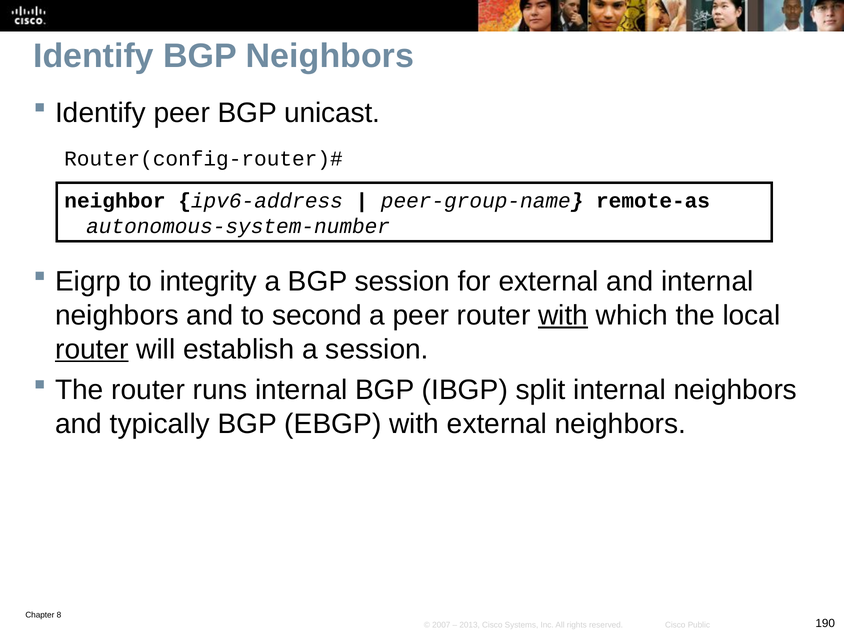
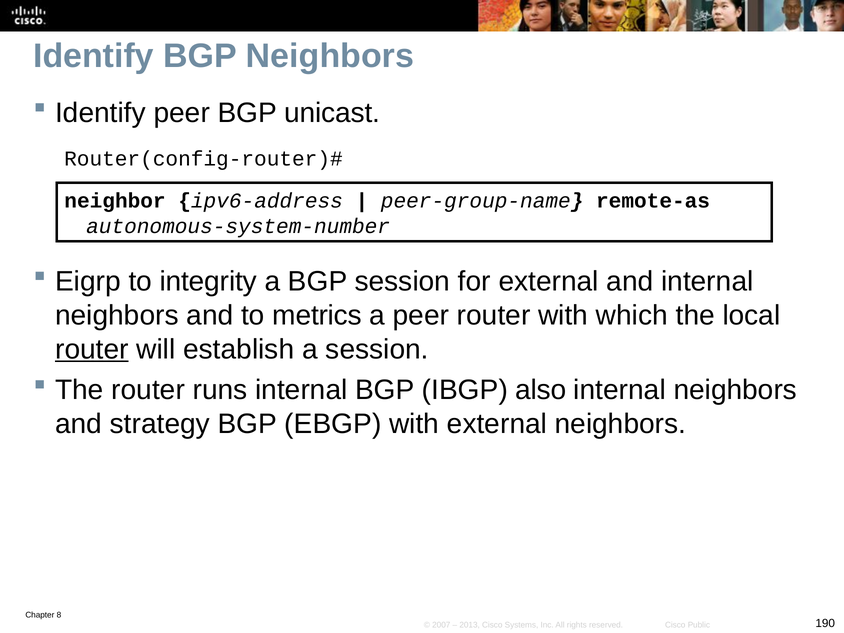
second: second -> metrics
with at (563, 315) underline: present -> none
split: split -> also
typically: typically -> strategy
